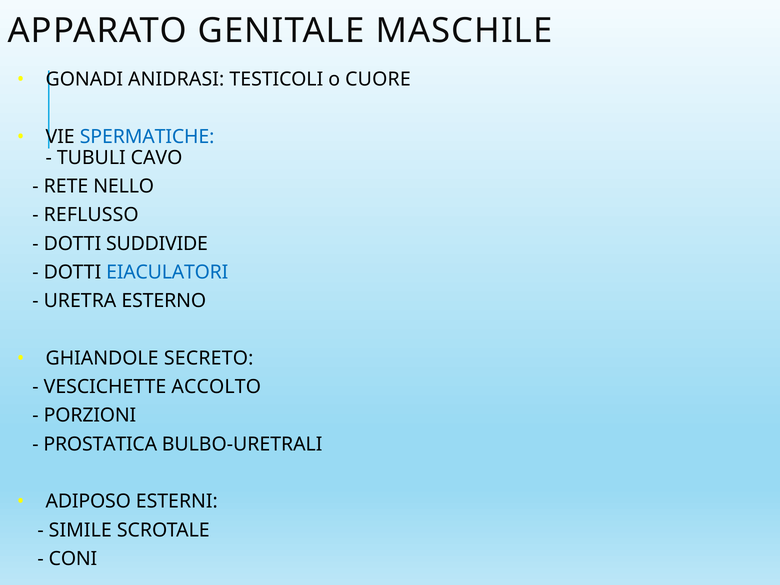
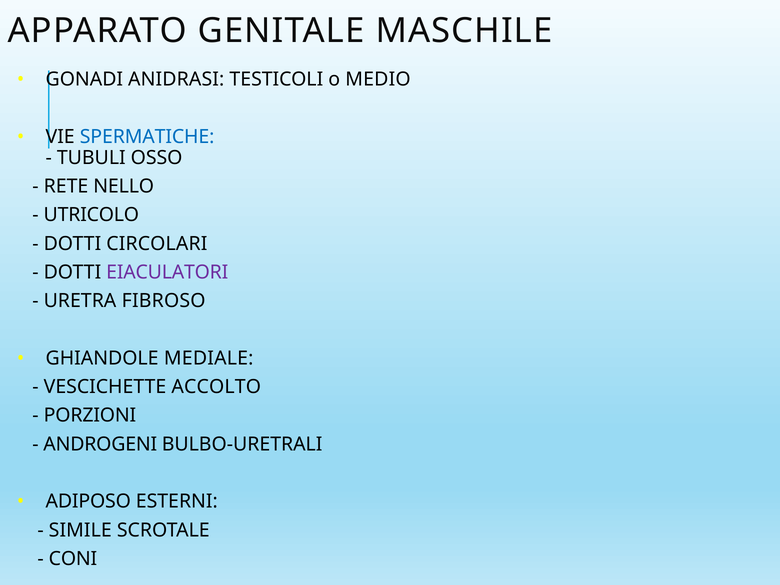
CUORE: CUORE -> MEDIO
CAVO: CAVO -> OSSO
REFLUSSO: REFLUSSO -> UTRICOLO
SUDDIVIDE: SUDDIVIDE -> CIRCOLARI
EIACULATORI colour: blue -> purple
ESTERNO: ESTERNO -> FIBROSO
SECRETO: SECRETO -> MEDIALE
PROSTATICA: PROSTATICA -> ANDROGENI
